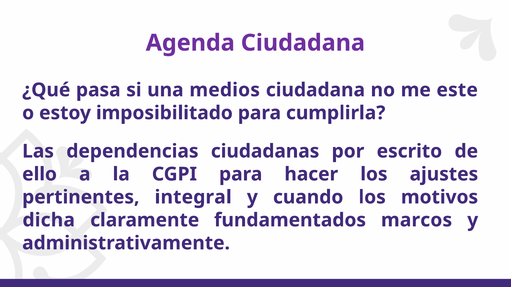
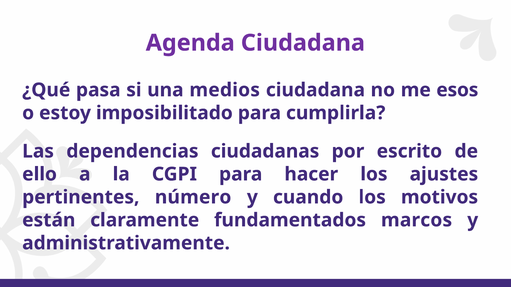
este: este -> esos
integral: integral -> número
dicha: dicha -> están
